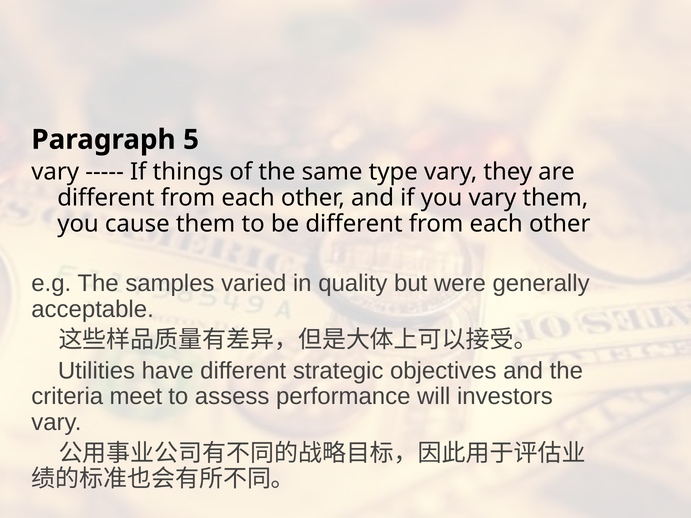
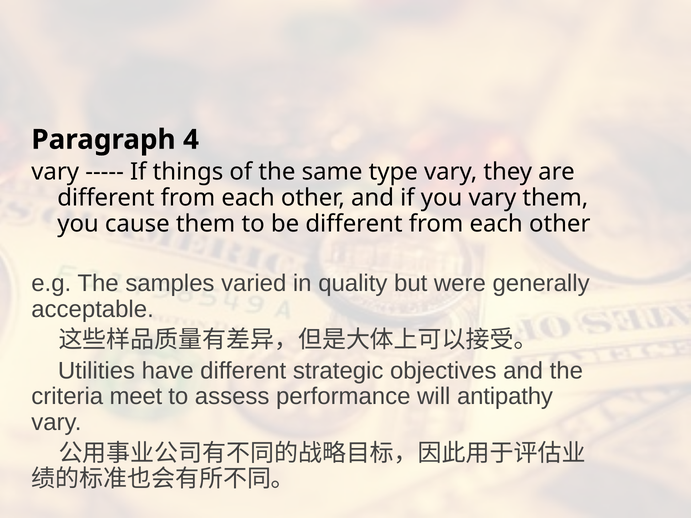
5: 5 -> 4
investors: investors -> antipathy
